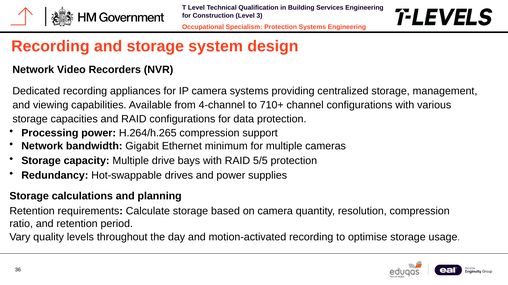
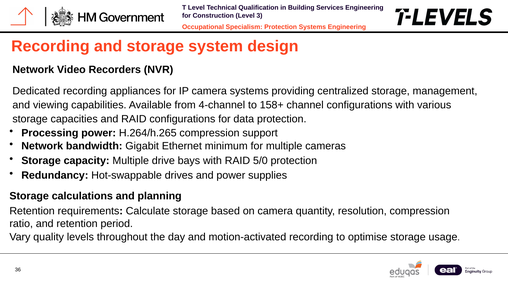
710+: 710+ -> 158+
5/5: 5/5 -> 5/0
